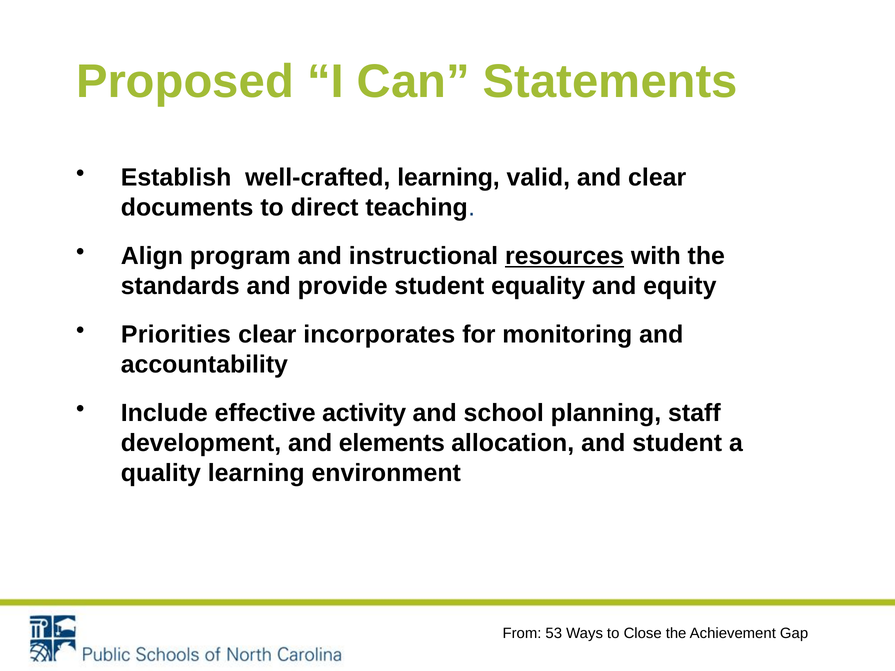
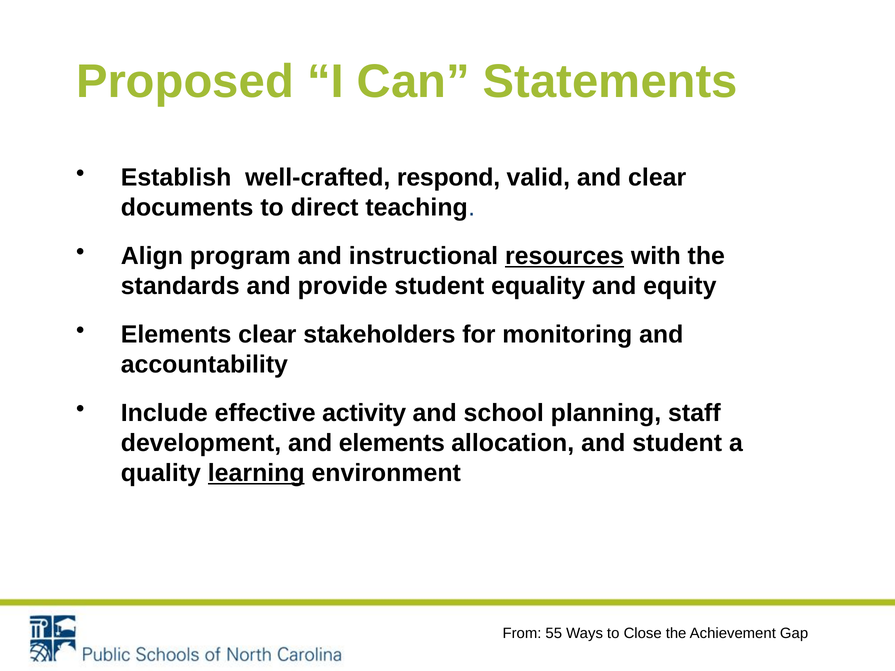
well-crafted learning: learning -> respond
Priorities at (176, 335): Priorities -> Elements
incorporates: incorporates -> stakeholders
learning at (256, 473) underline: none -> present
53: 53 -> 55
